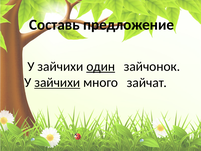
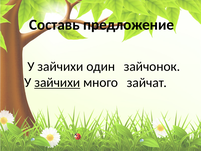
один underline: present -> none
